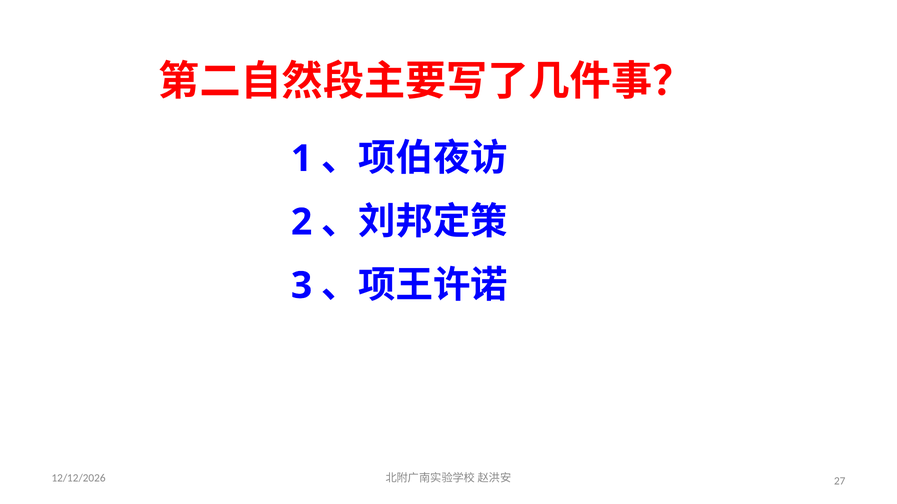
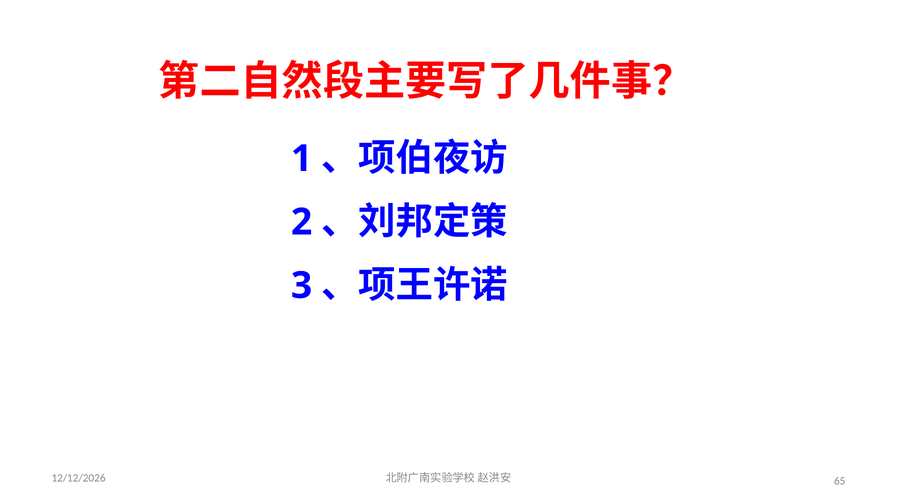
27: 27 -> 65
